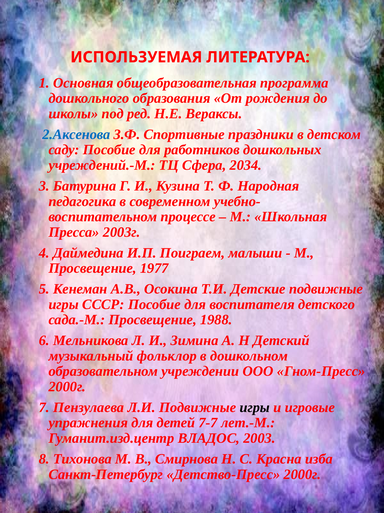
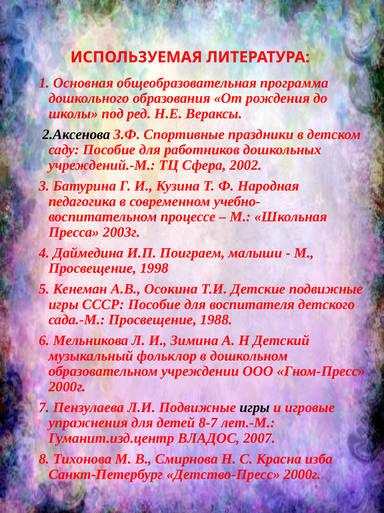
2.Аксенова colour: blue -> black
2034: 2034 -> 2002
1977: 1977 -> 1998
7-7: 7-7 -> 8-7
2003: 2003 -> 2007
